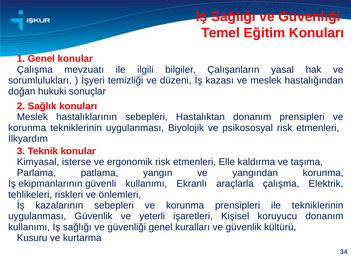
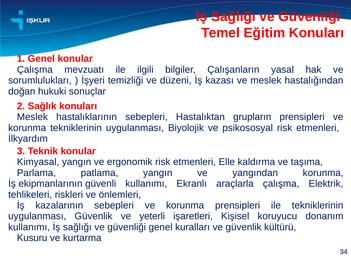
Hastalıktan donanım: donanım -> grupların
Kimyasal isterse: isterse -> yangın
